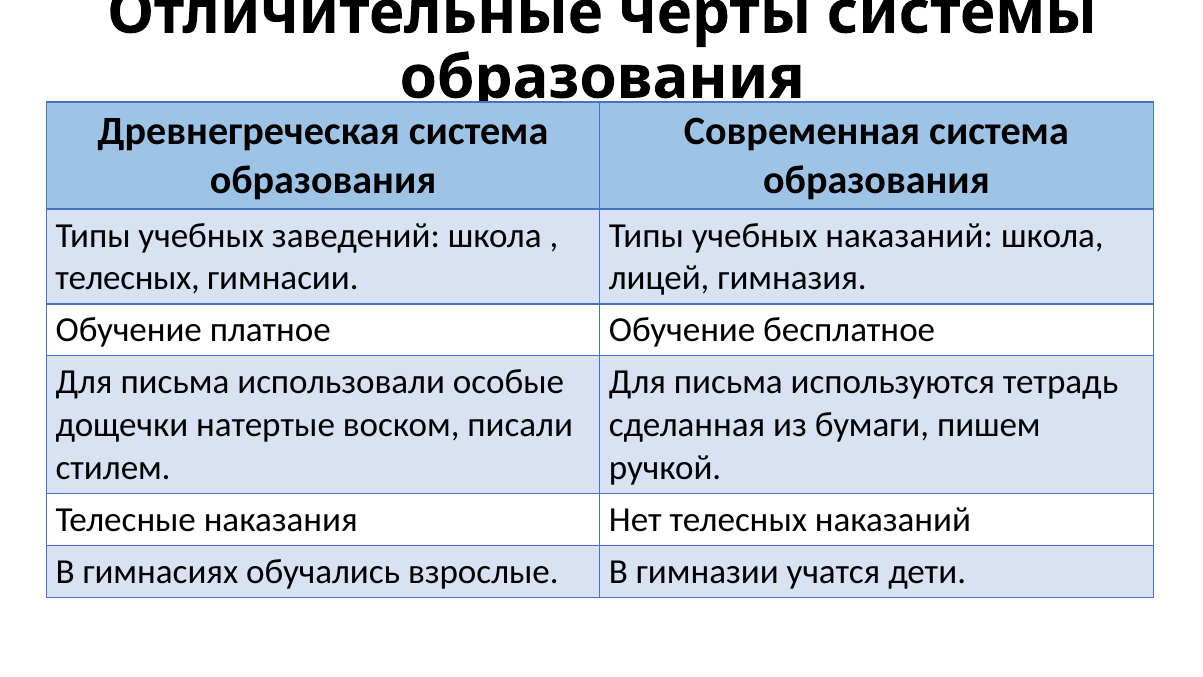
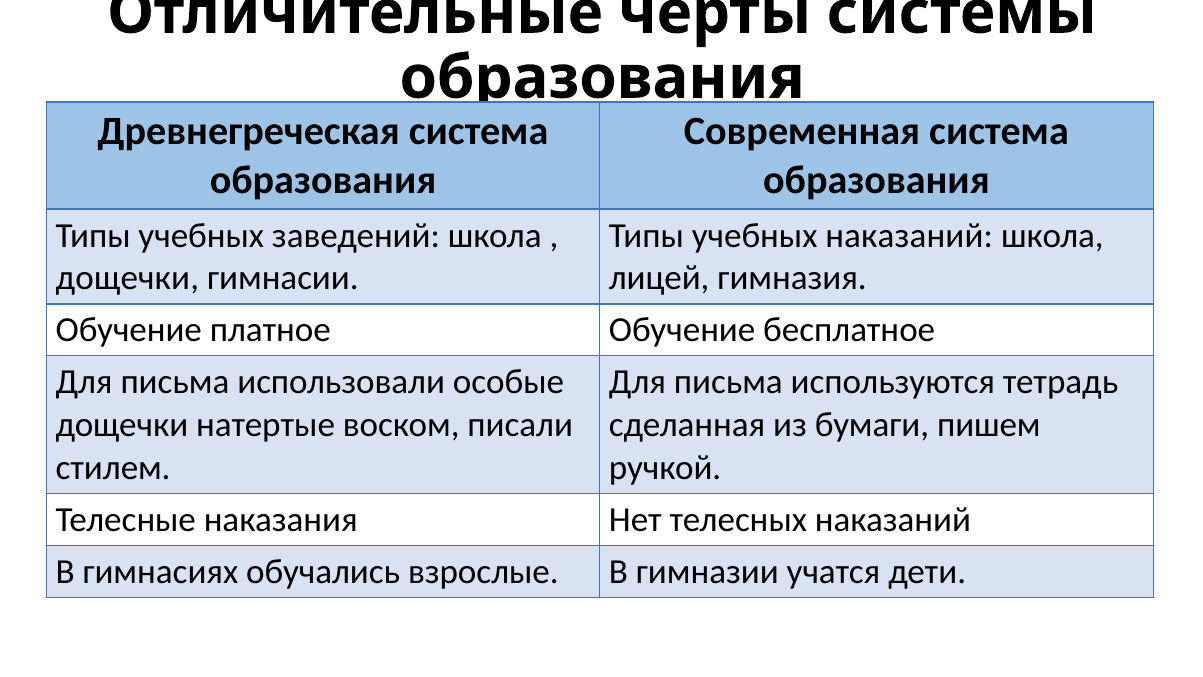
телесных at (128, 278): телесных -> дощечки
